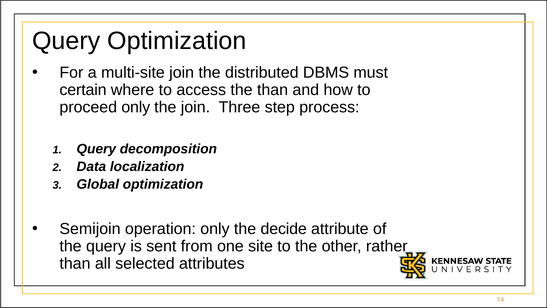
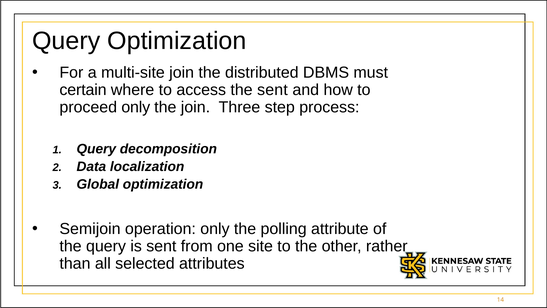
the than: than -> sent
decide: decide -> polling
